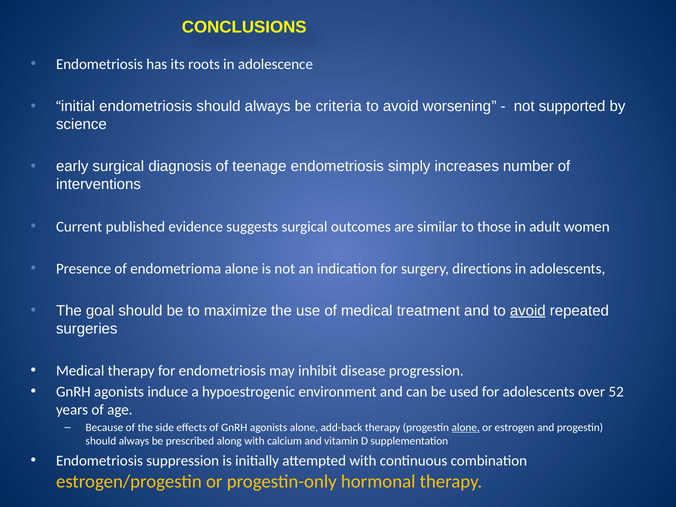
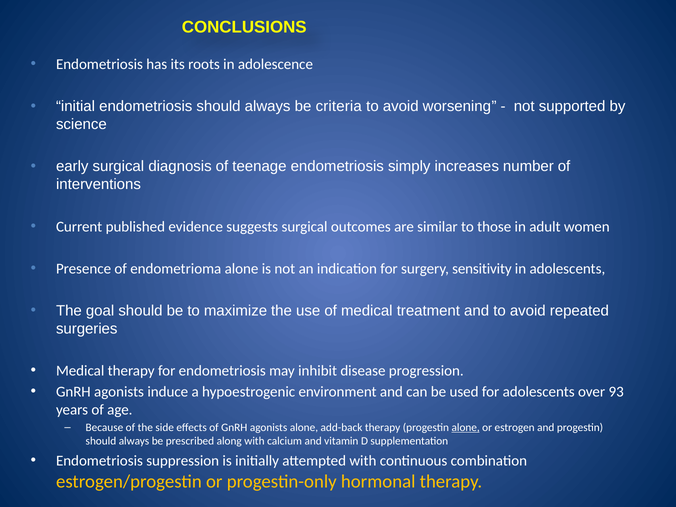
directions: directions -> sensitivity
avoid at (528, 311) underline: present -> none
52: 52 -> 93
